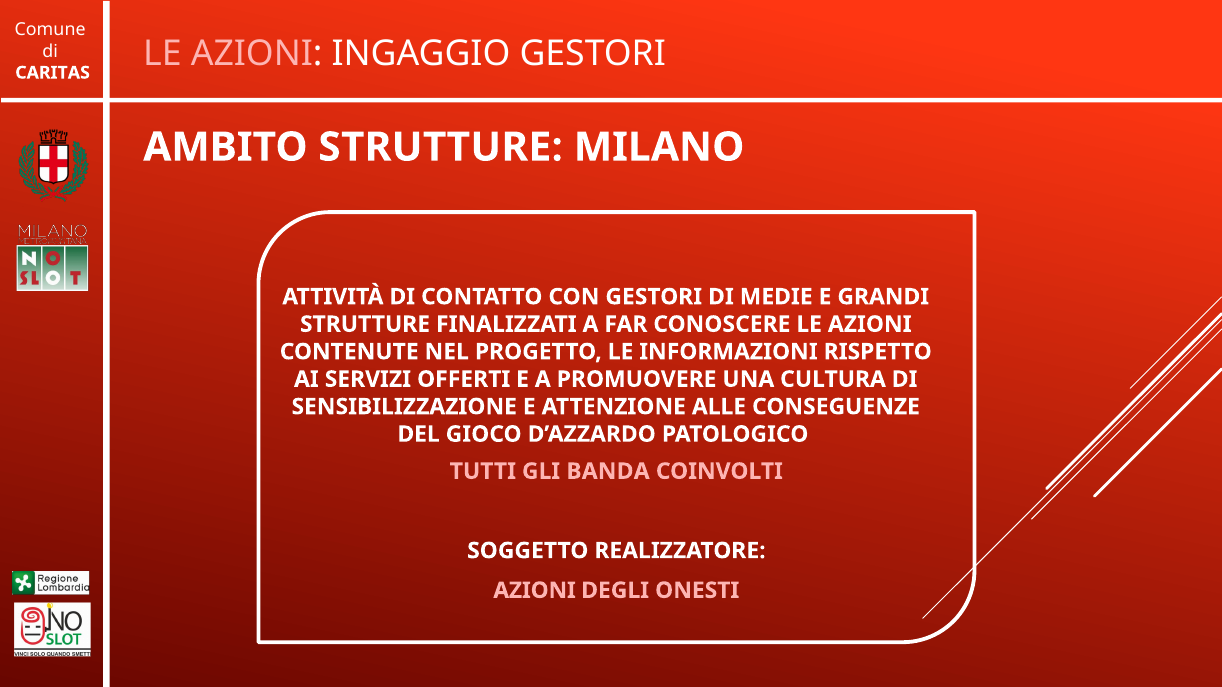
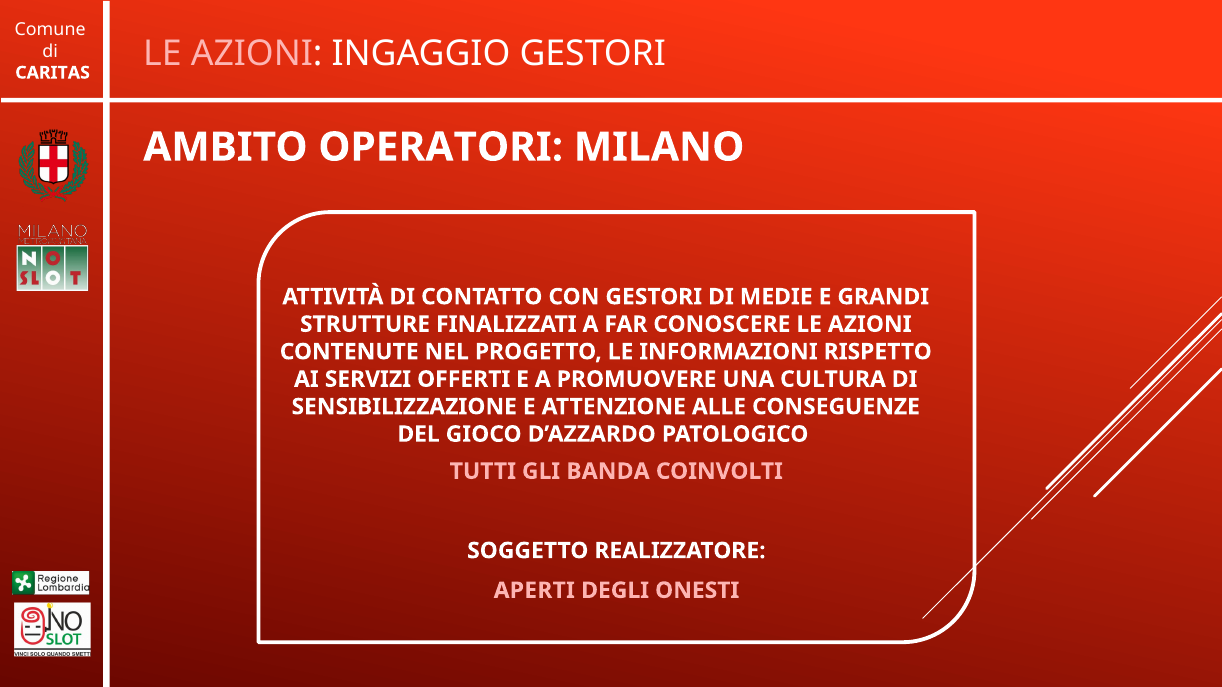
AMBITO STRUTTURE: STRUTTURE -> OPERATORI
AZIONI at (535, 591): AZIONI -> APERTI
